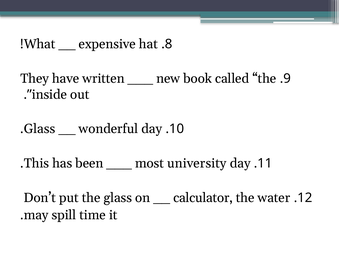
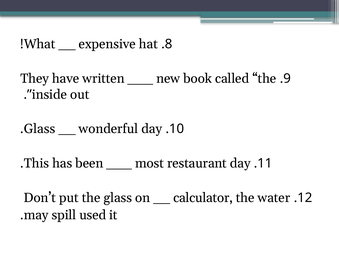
university: university -> restaurant
time: time -> used
